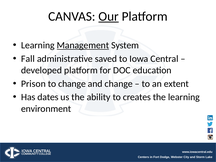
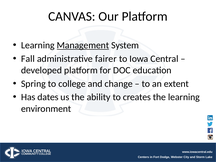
Our underline: present -> none
saved: saved -> fairer
Prison: Prison -> Spring
to change: change -> college
